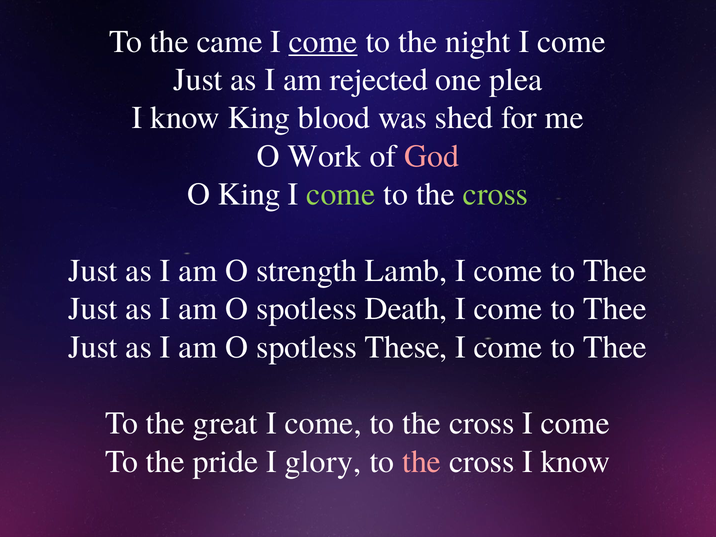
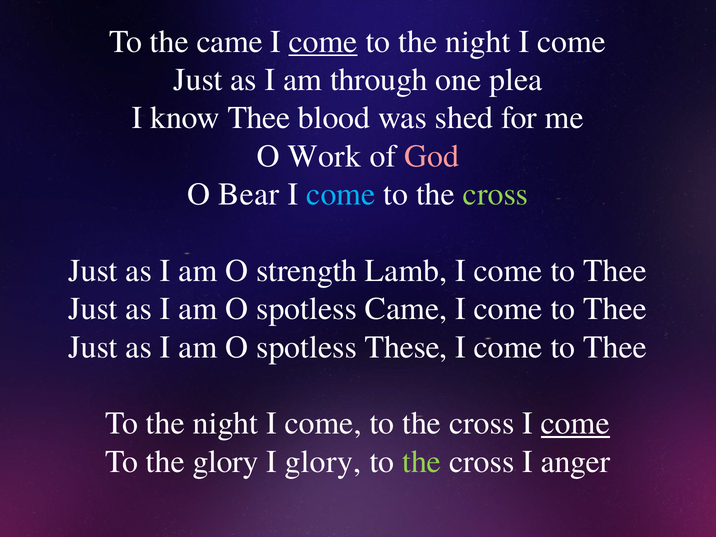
rejected: rejected -> through
know King: King -> Thee
O King: King -> Bear
come at (341, 194) colour: light green -> light blue
spotless Death: Death -> Came
great at (225, 423): great -> night
come at (575, 423) underline: none -> present
the pride: pride -> glory
the at (422, 462) colour: pink -> light green
cross I know: know -> anger
